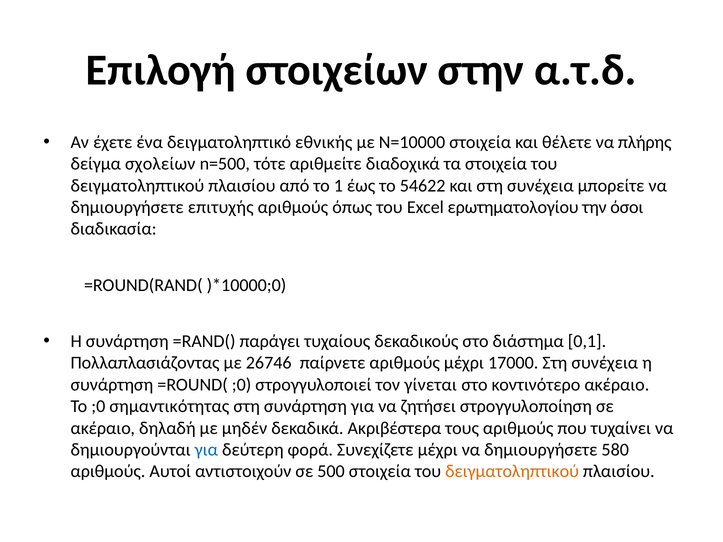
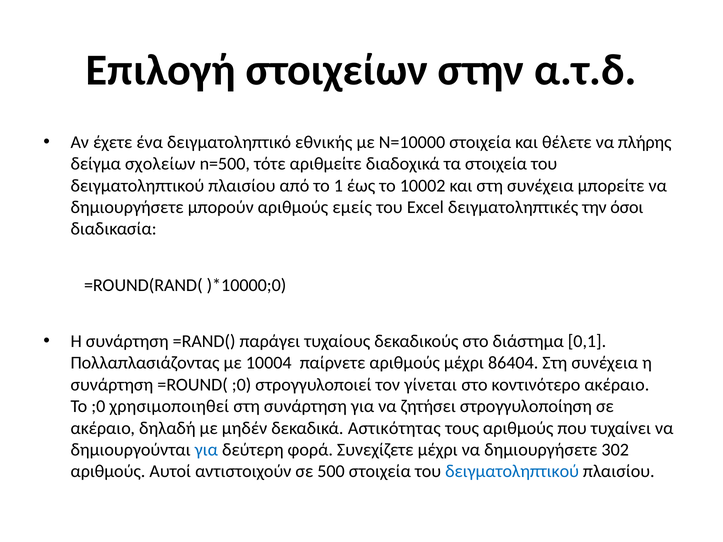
54622: 54622 -> 10002
επιτυχής: επιτυχής -> μπορούν
όπως: όπως -> εμείς
ερωτηματολογίου: ερωτηματολογίου -> δειγματοληπτικές
26746: 26746 -> 10004
17000: 17000 -> 86404
σημαντικότητας: σημαντικότητας -> χρησιμοποιηθεί
Ακριβέστερα: Ακριβέστερα -> Αστικότητας
580: 580 -> 302
δειγματοληπτικού at (512, 472) colour: orange -> blue
